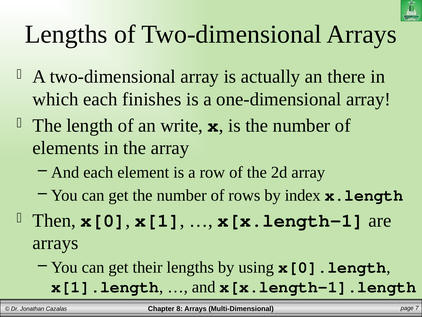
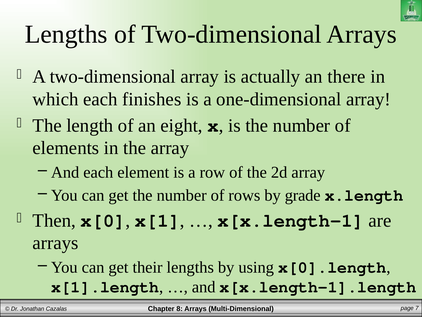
write: write -> eight
index: index -> grade
